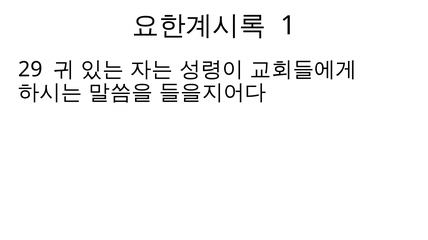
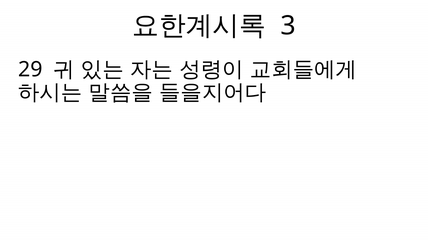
1: 1 -> 3
